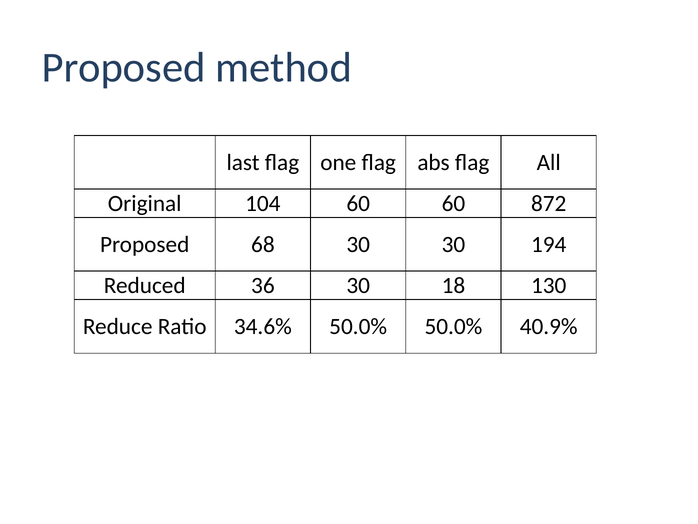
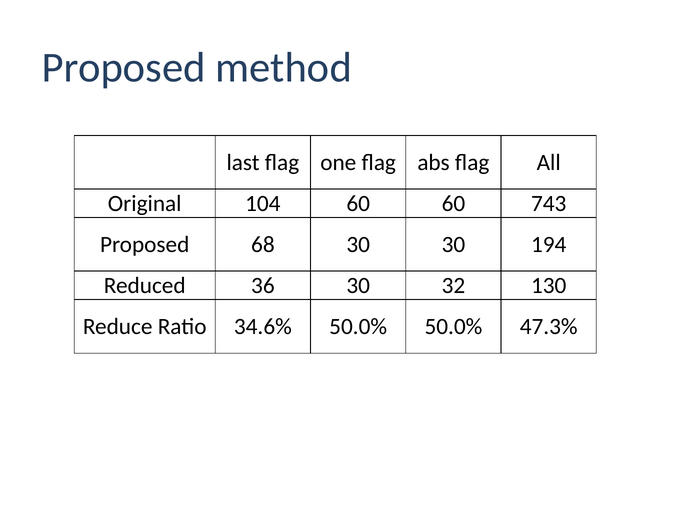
872: 872 -> 743
18: 18 -> 32
40.9%: 40.9% -> 47.3%
